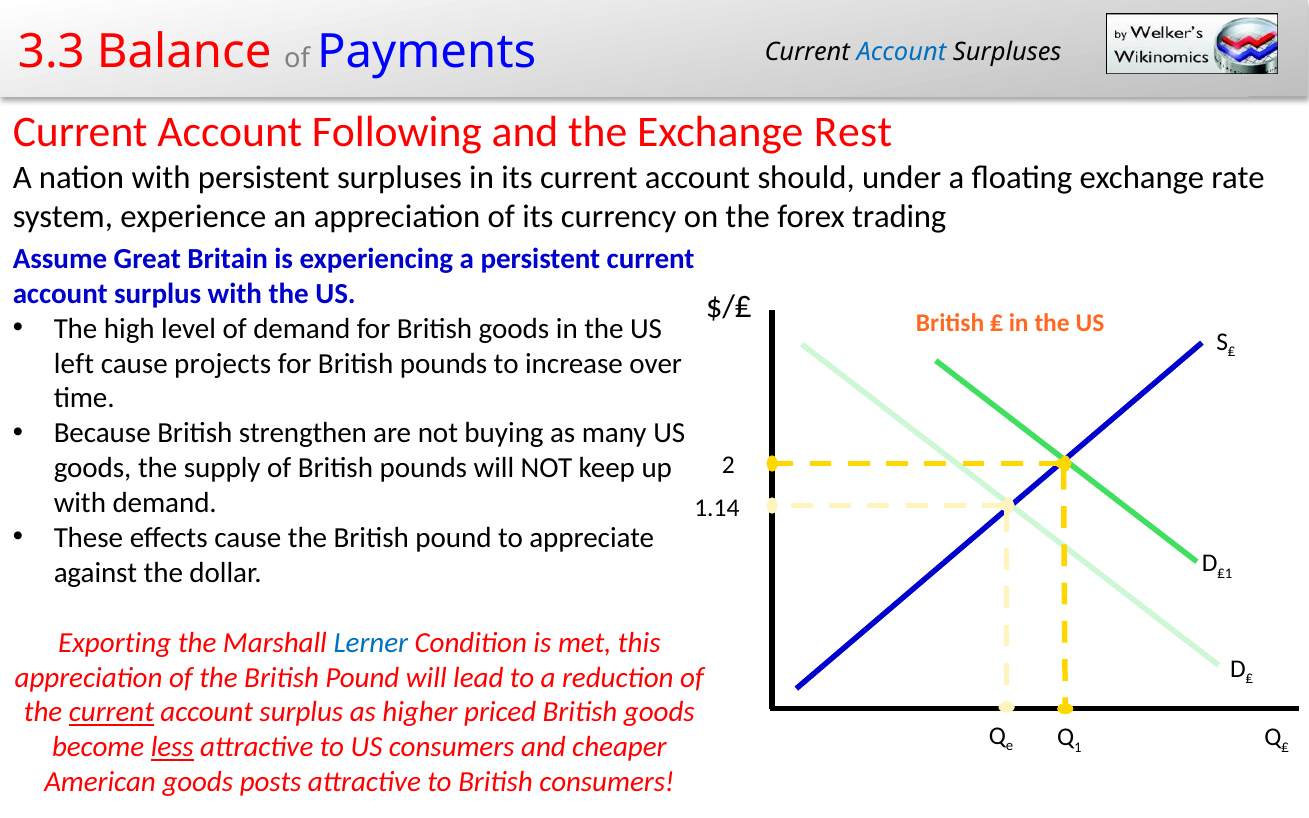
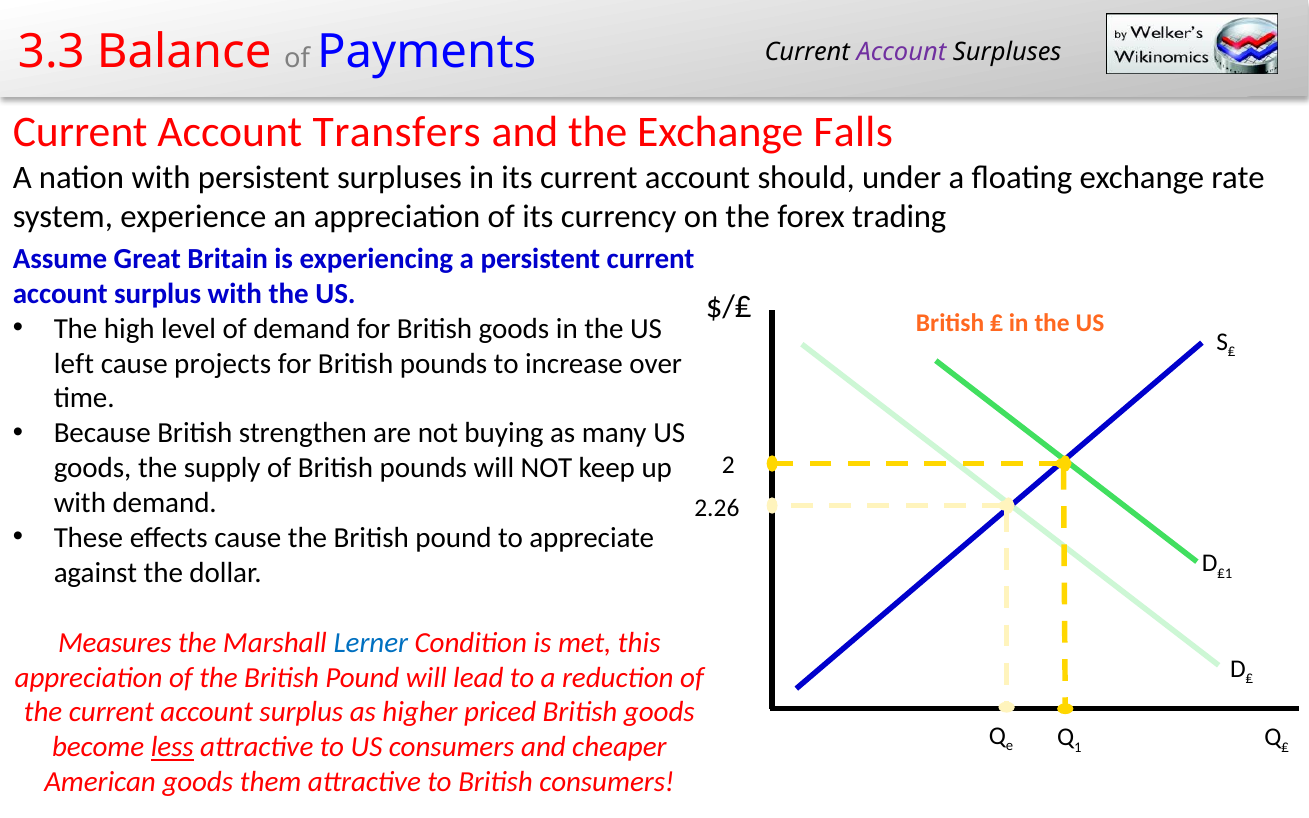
Account at (901, 52) colour: blue -> purple
Following: Following -> Transfers
Rest: Rest -> Falls
1.14: 1.14 -> 2.26
Exporting: Exporting -> Measures
current at (111, 712) underline: present -> none
posts: posts -> them
